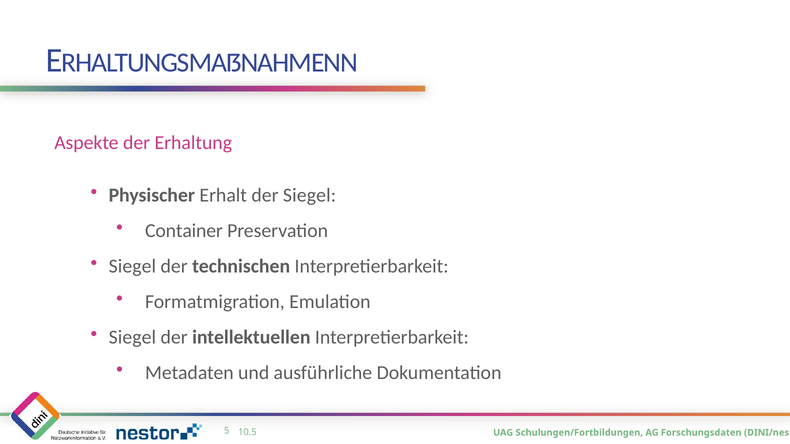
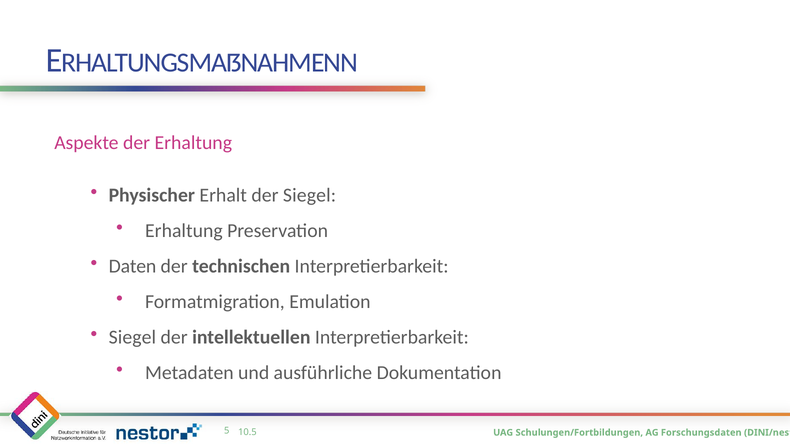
Container at (184, 231): Container -> Erhaltung
Siegel at (132, 267): Siegel -> Daten
